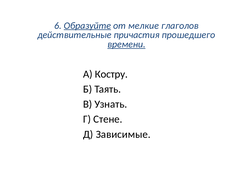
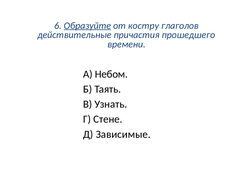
мелкие: мелкие -> костру
времени underline: present -> none
Костру: Костру -> Небом
